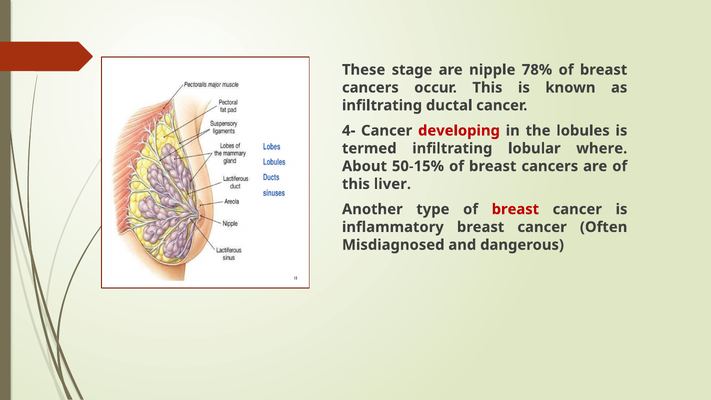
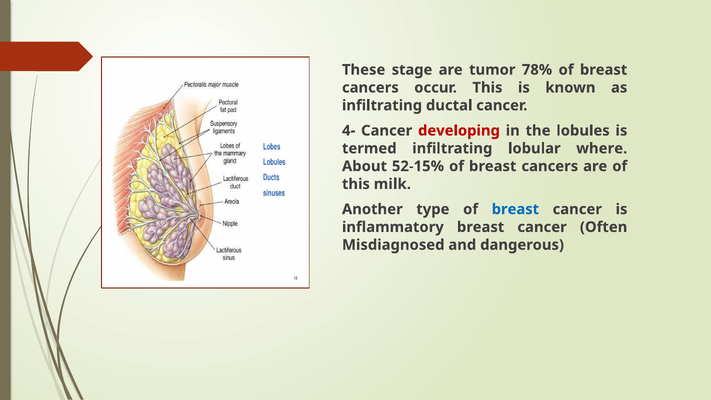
nipple: nipple -> tumor
50-15%: 50-15% -> 52-15%
liver: liver -> milk
breast at (515, 209) colour: red -> blue
